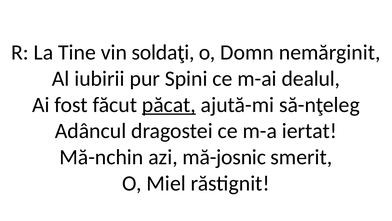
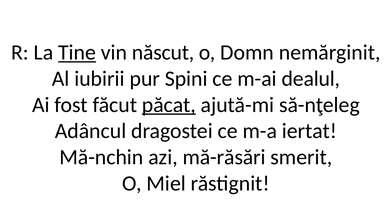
Tine underline: none -> present
soldaţi: soldaţi -> născut
mă-josnic: mă-josnic -> mă-răsări
